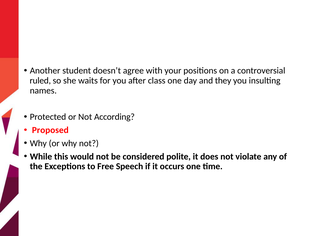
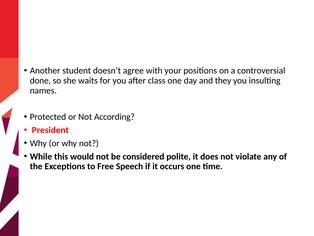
ruled: ruled -> done
Proposed: Proposed -> President
